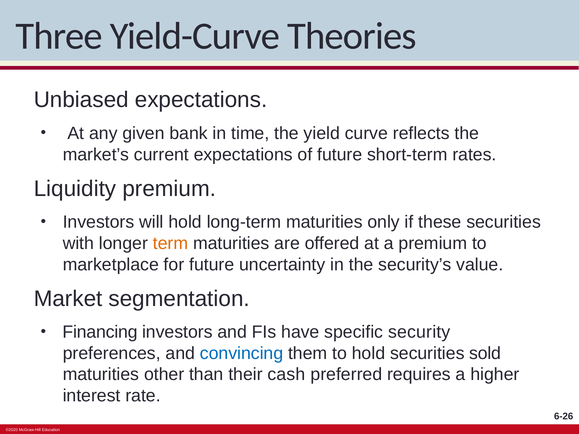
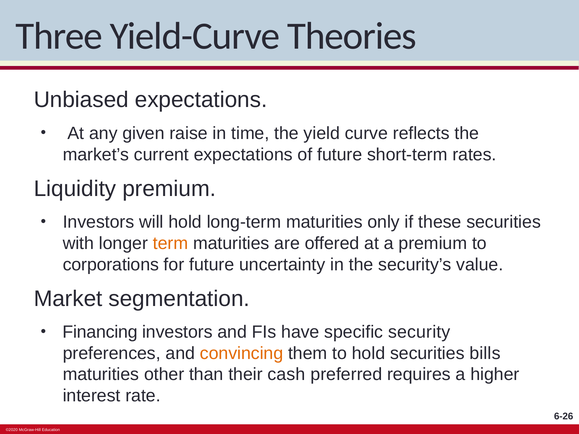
bank: bank -> raise
marketplace: marketplace -> corporations
convincing colour: blue -> orange
sold: sold -> bills
